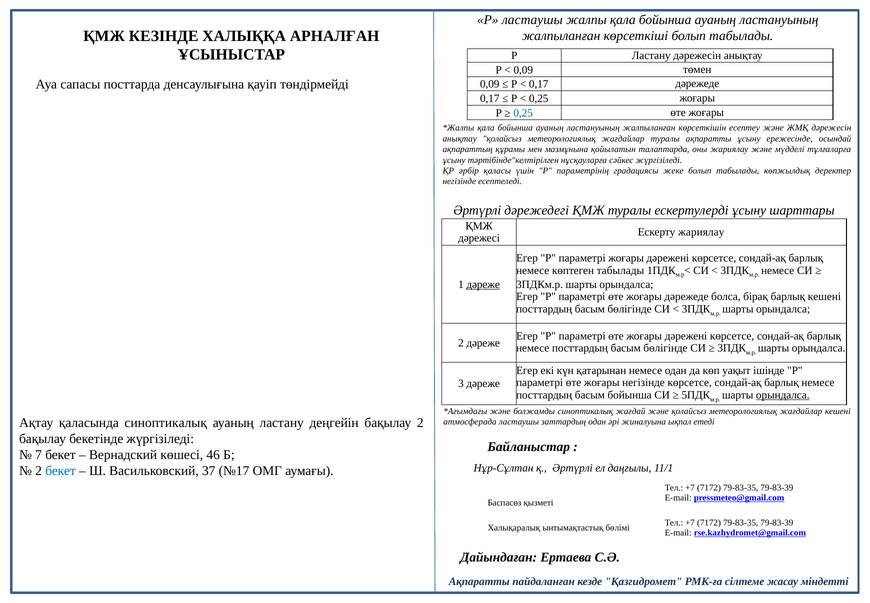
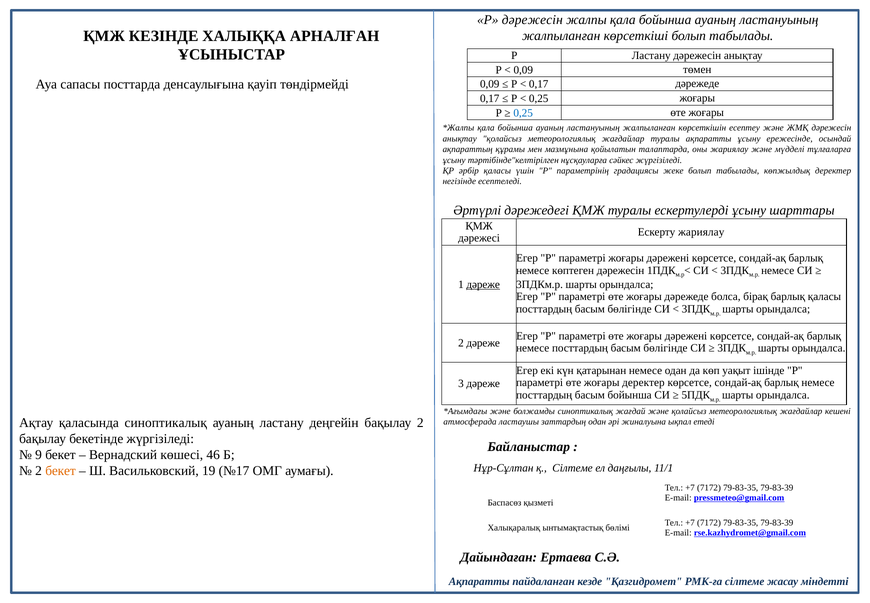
Р ластаушы: ластаушы -> дәрежесін
көптеген табылады: табылады -> дәрежесін
барлық кешені: кешені -> қаласы
жоғары негізінде: негізінде -> деректер
орындалса at (783, 395) underline: present -> none
7: 7 -> 9
қ Әртүрлі: Әртүрлі -> Сілтеме
бекет at (61, 470) colour: blue -> orange
37: 37 -> 19
